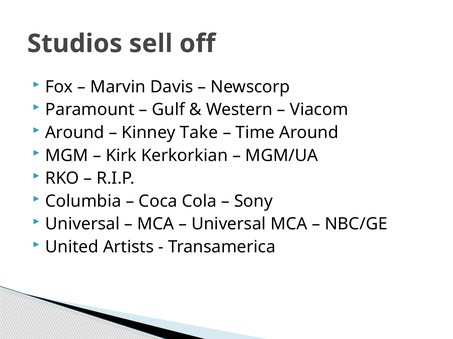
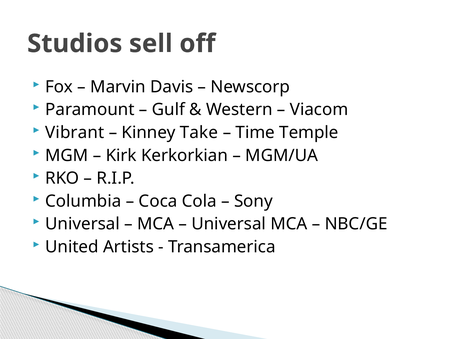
Around at (75, 133): Around -> Vibrant
Time Around: Around -> Temple
